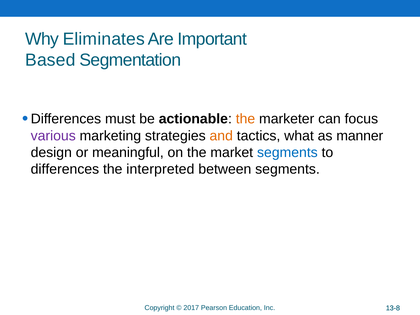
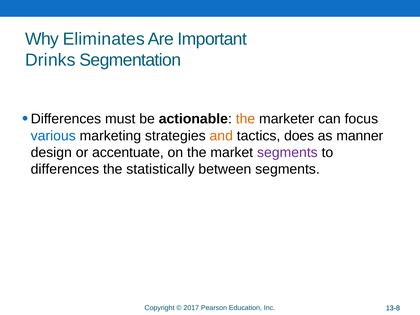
Based: Based -> Drinks
various colour: purple -> blue
what: what -> does
meaningful: meaningful -> accentuate
segments at (287, 153) colour: blue -> purple
interpreted: interpreted -> statistically
